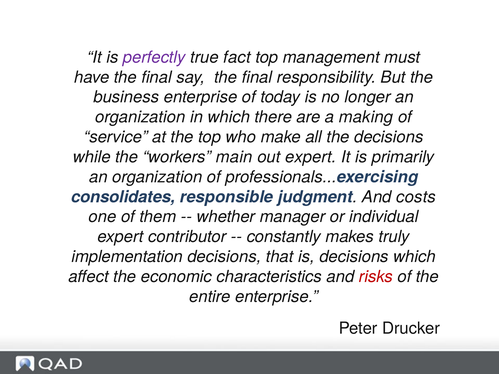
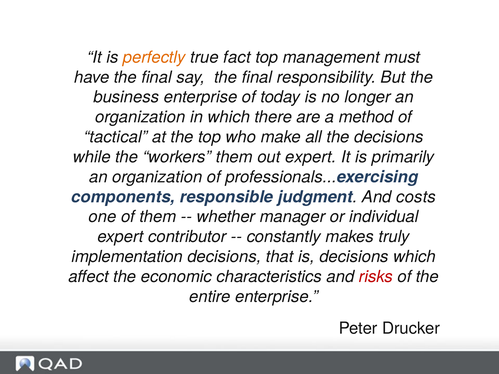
perfectly colour: purple -> orange
making: making -> method
service: service -> tactical
workers main: main -> them
consolidates: consolidates -> components
